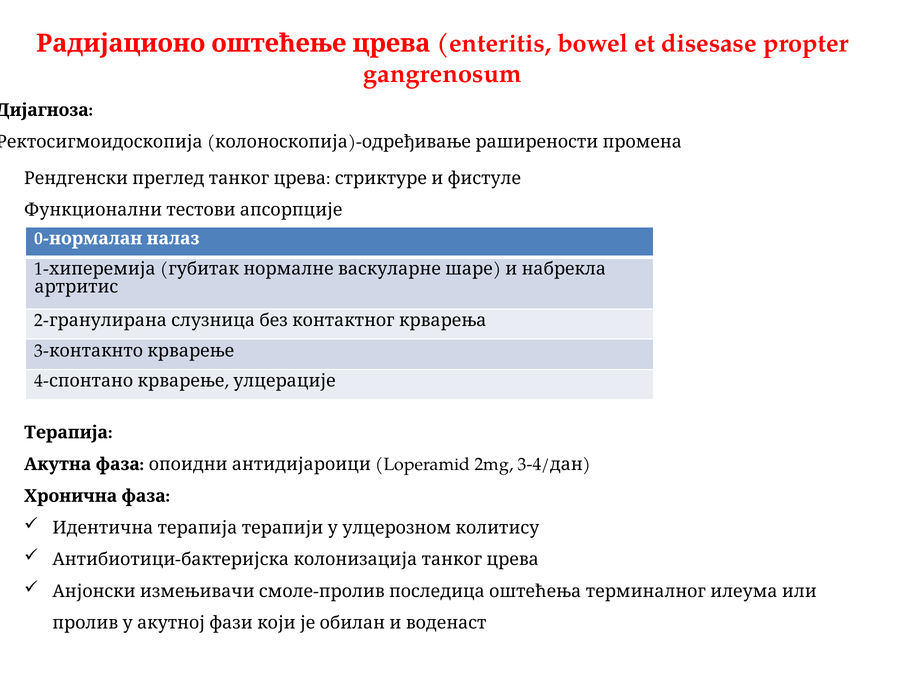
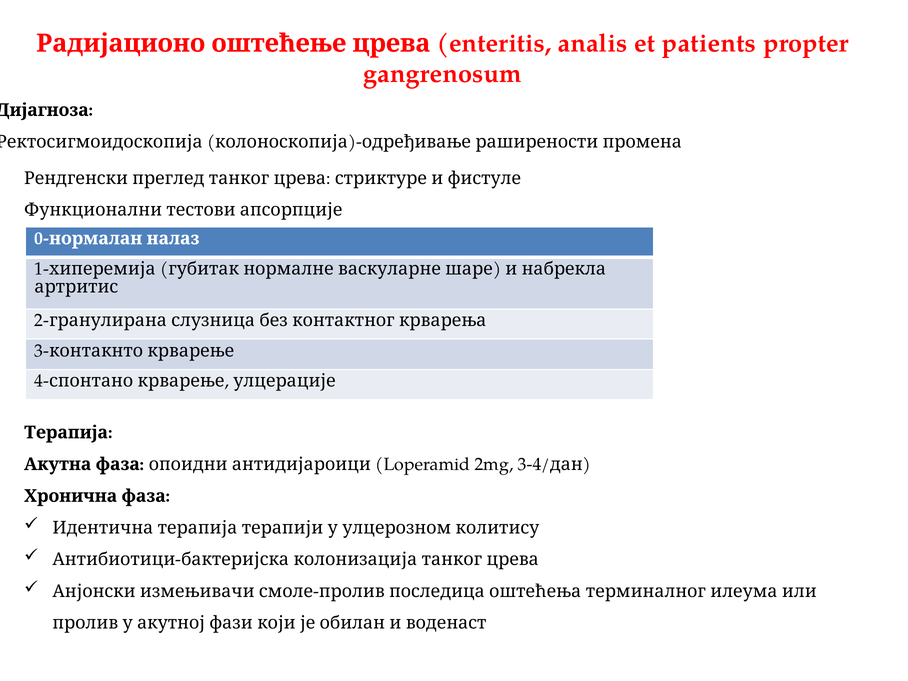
bowel: bowel -> analis
disesase: disesase -> patients
